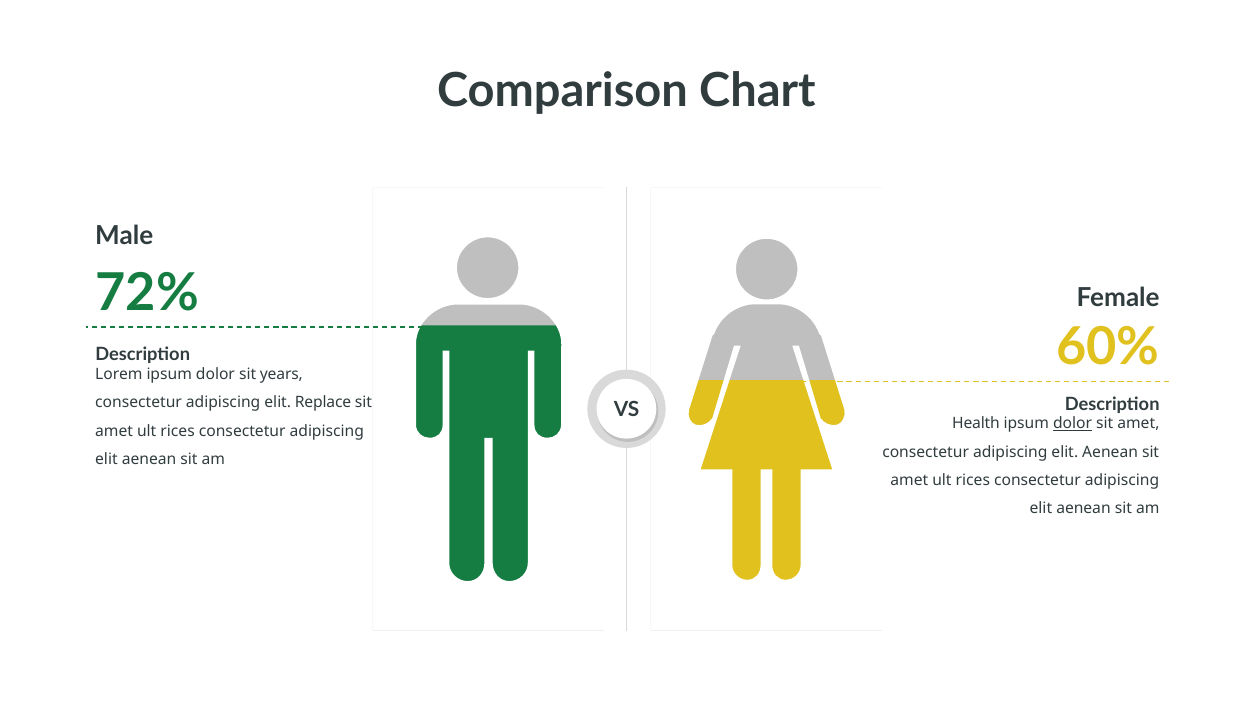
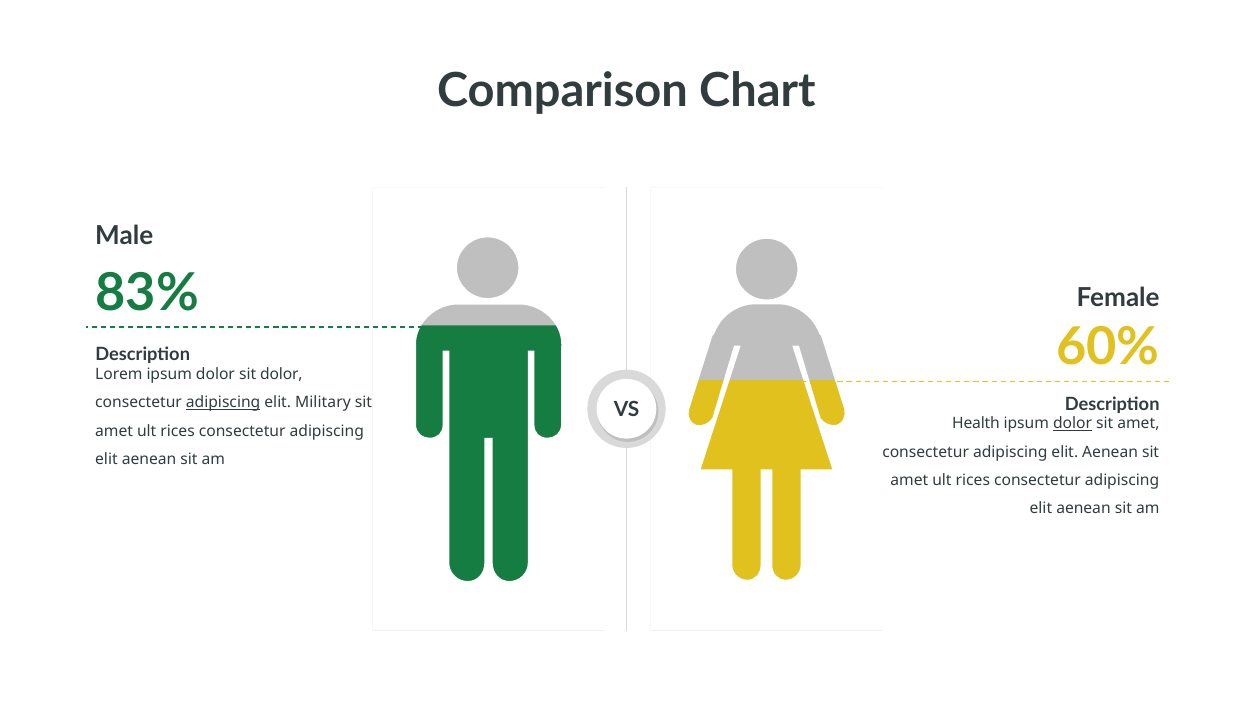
72%: 72% -> 83%
sit years: years -> dolor
adipiscing at (223, 403) underline: none -> present
Replace: Replace -> Military
